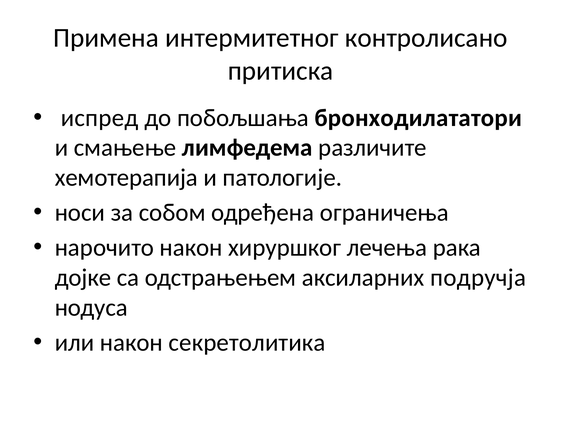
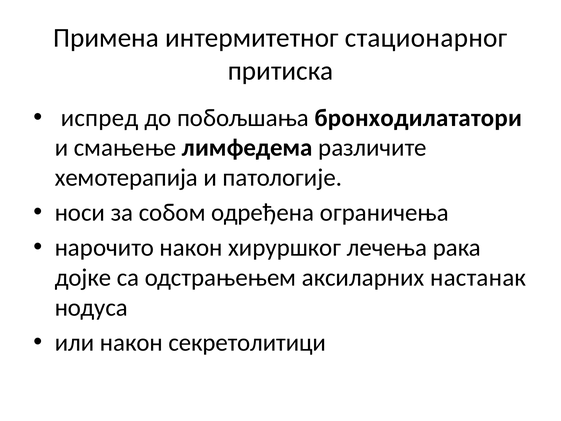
контролисано: контролисано -> стационарног
подручја: подручја -> настанак
секретолитика: секретолитика -> секретолитици
